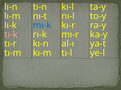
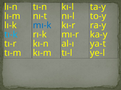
tı-k colour: pink -> light blue
